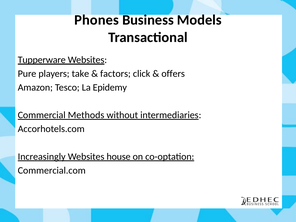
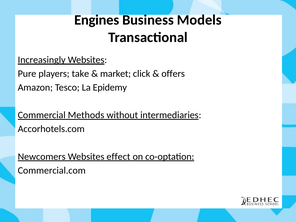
Phones: Phones -> Engines
Tupperware: Tupperware -> Increasingly
factors: factors -> market
Increasingly: Increasingly -> Newcomers
house: house -> effect
